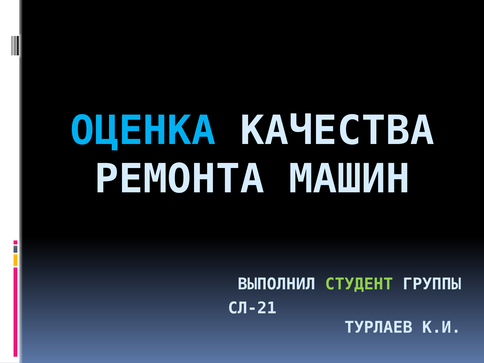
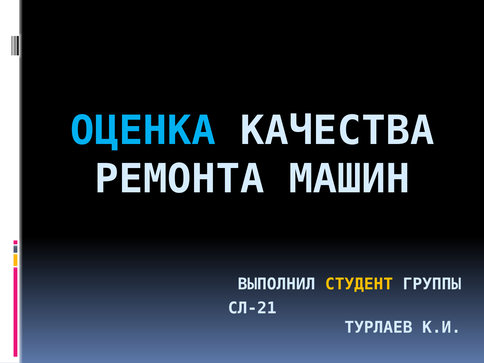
СТУДЕНТ colour: light green -> yellow
